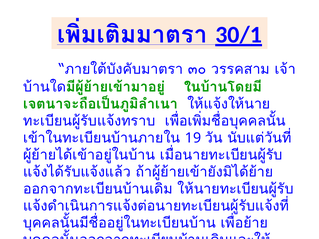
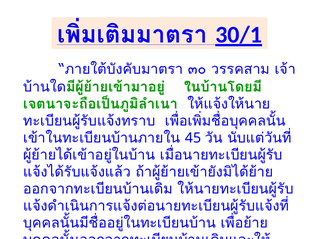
19: 19 -> 45
